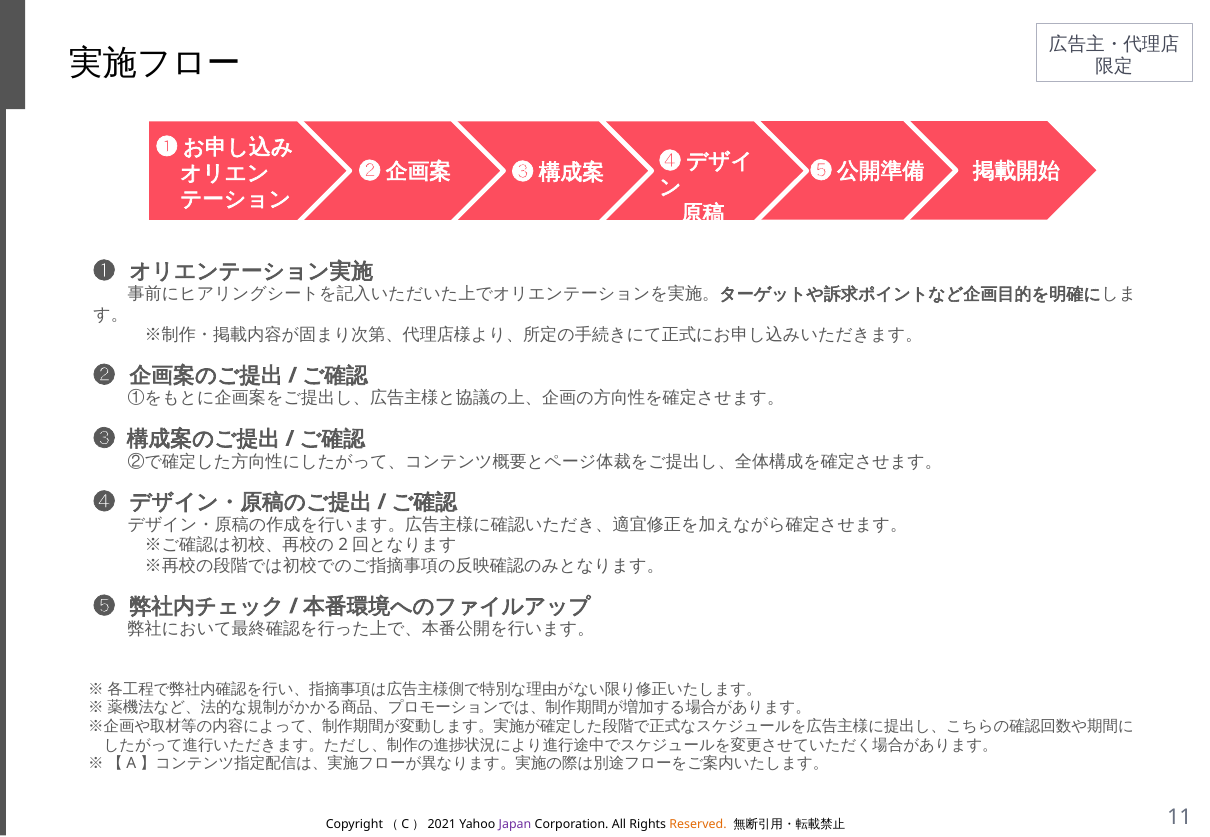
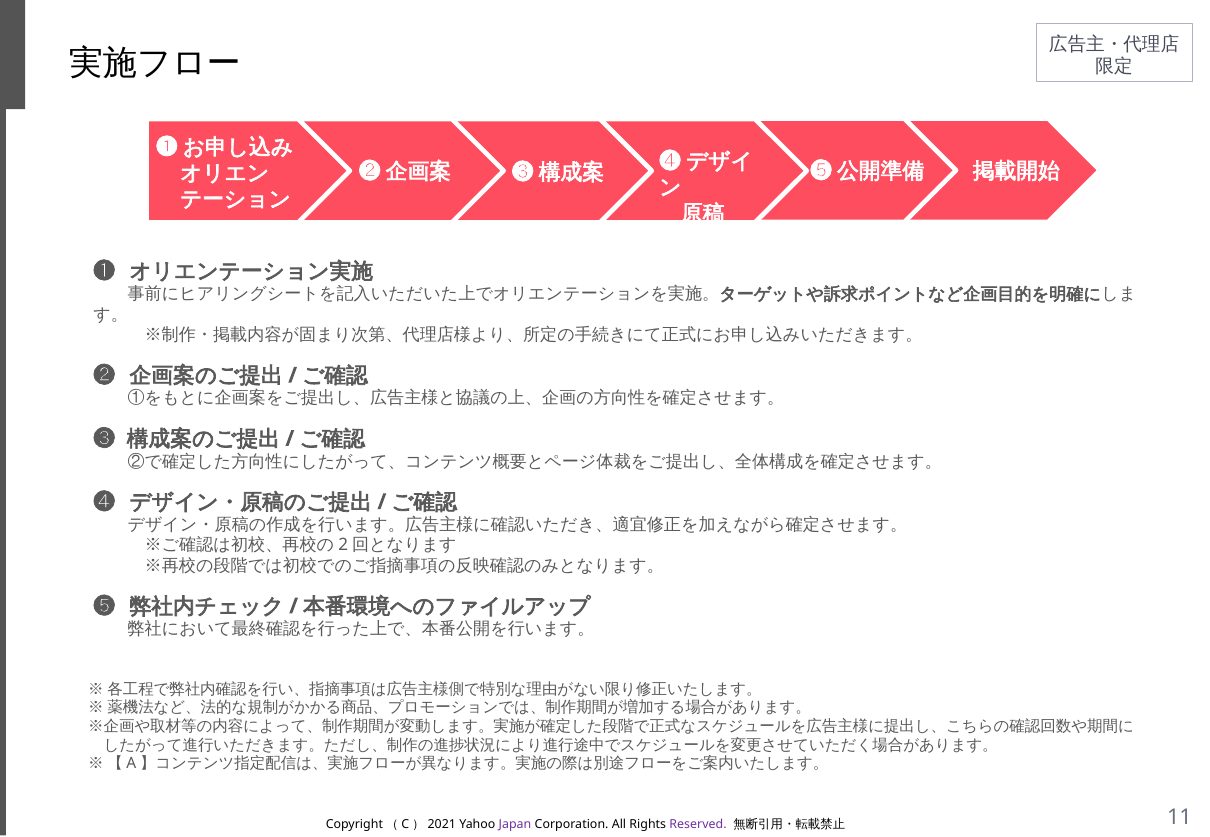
Reserved colour: orange -> purple
